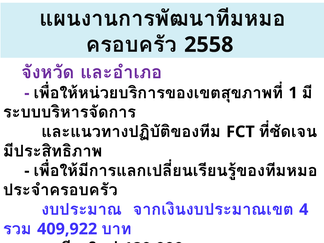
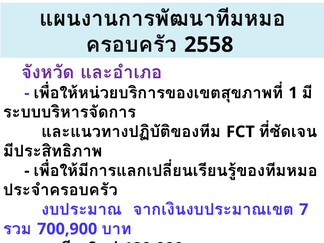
4: 4 -> 7
409,922: 409,922 -> 700,900
